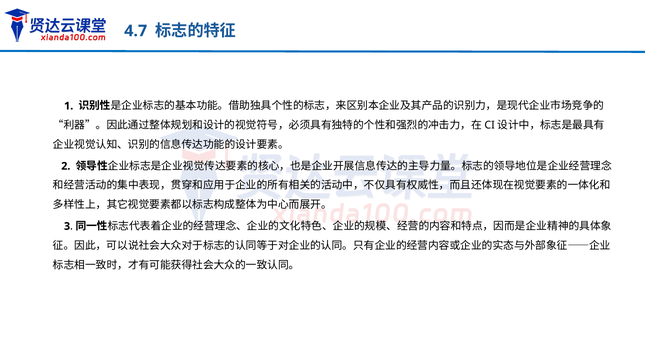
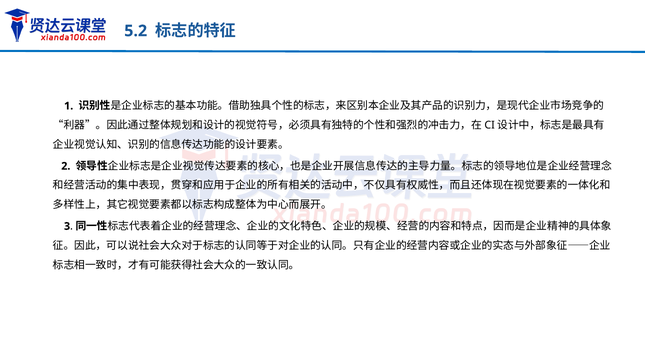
4.7: 4.7 -> 5.2
